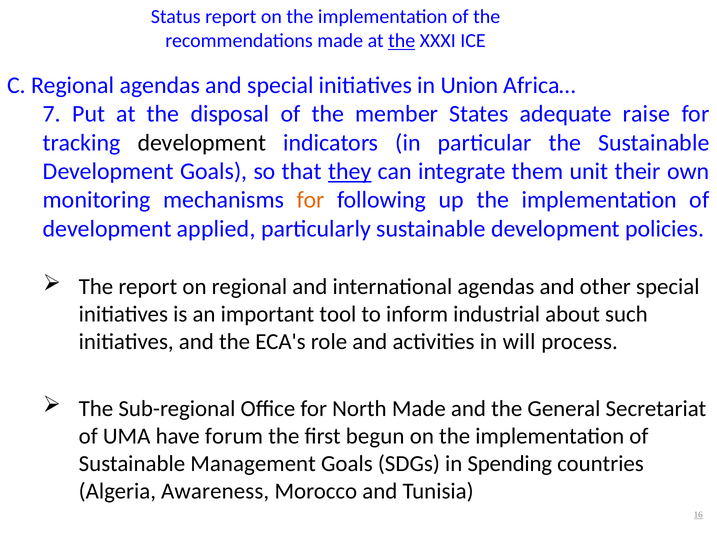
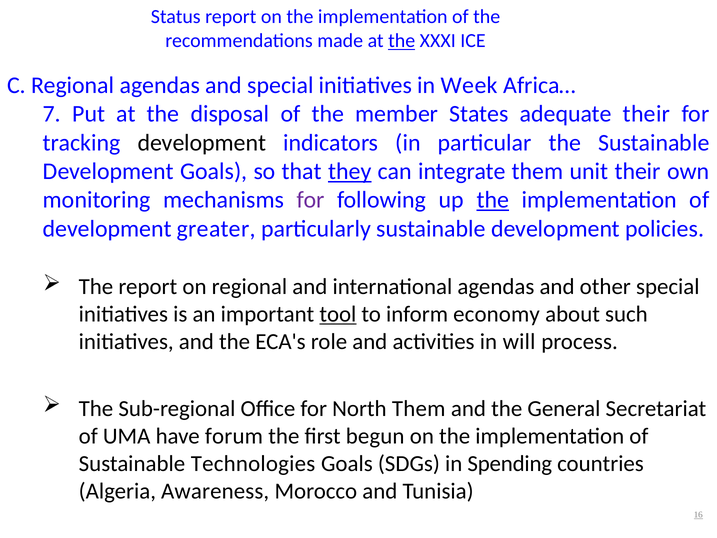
Union: Union -> Week
adequate raise: raise -> their
for at (311, 200) colour: orange -> purple
the at (493, 200) underline: none -> present
applied: applied -> greater
tool underline: none -> present
industrial: industrial -> economy
North Made: Made -> Them
Management: Management -> Technologies
